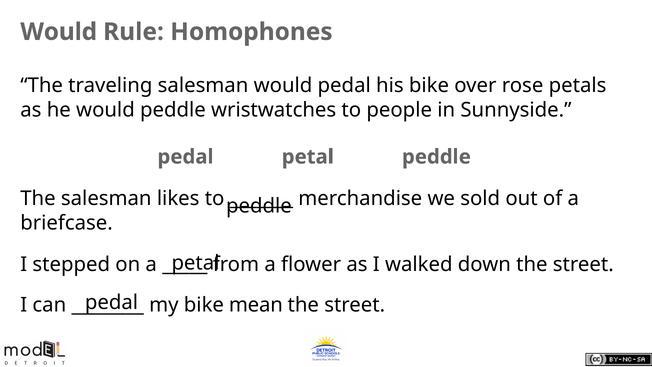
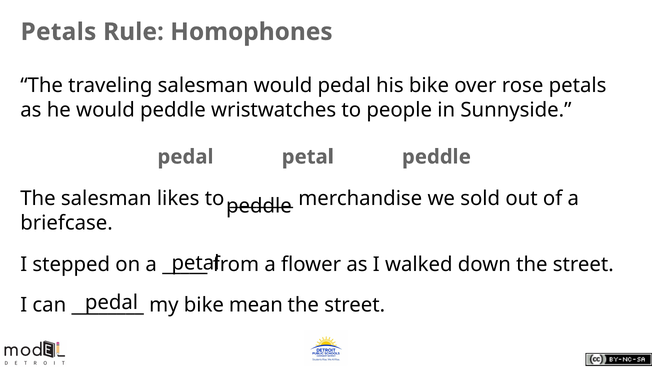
Would at (59, 32): Would -> Petals
